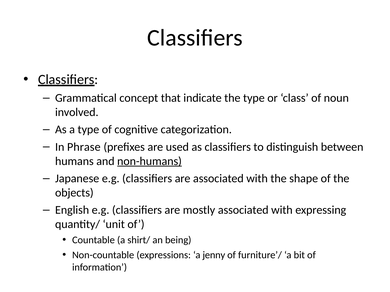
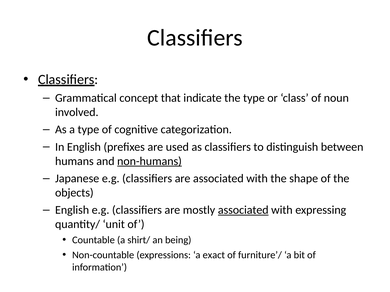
In Phrase: Phrase -> English
associated at (243, 210) underline: none -> present
jenny: jenny -> exact
